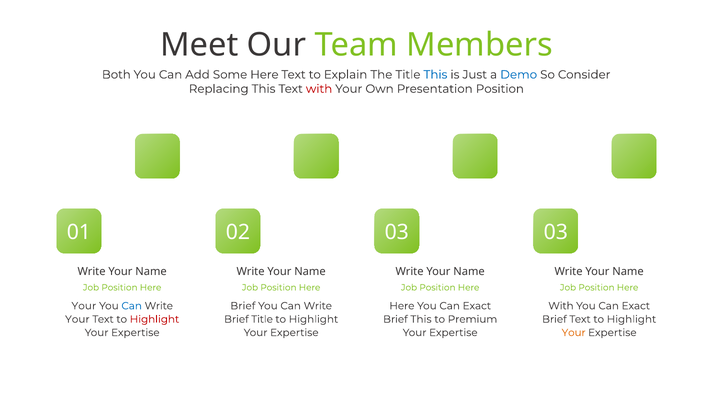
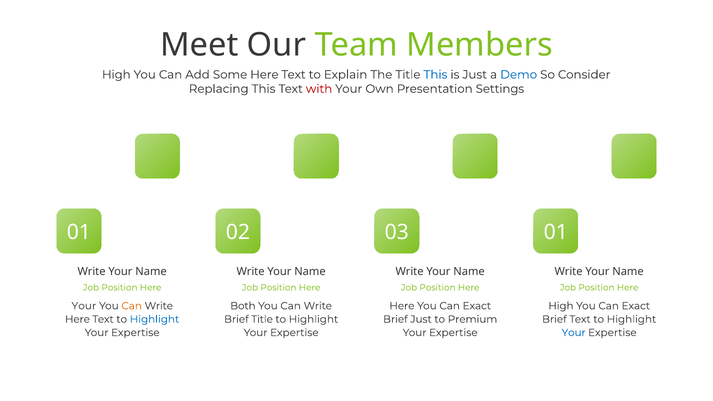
Both at (116, 75): Both -> High
Presentation Position: Position -> Settings
03 03: 03 -> 01
Can at (132, 306) colour: blue -> orange
Brief at (243, 306): Brief -> Both
With at (561, 306): With -> High
Your at (77, 319): Your -> Here
Highlight at (155, 319) colour: red -> blue
Brief This: This -> Just
Your at (574, 333) colour: orange -> blue
